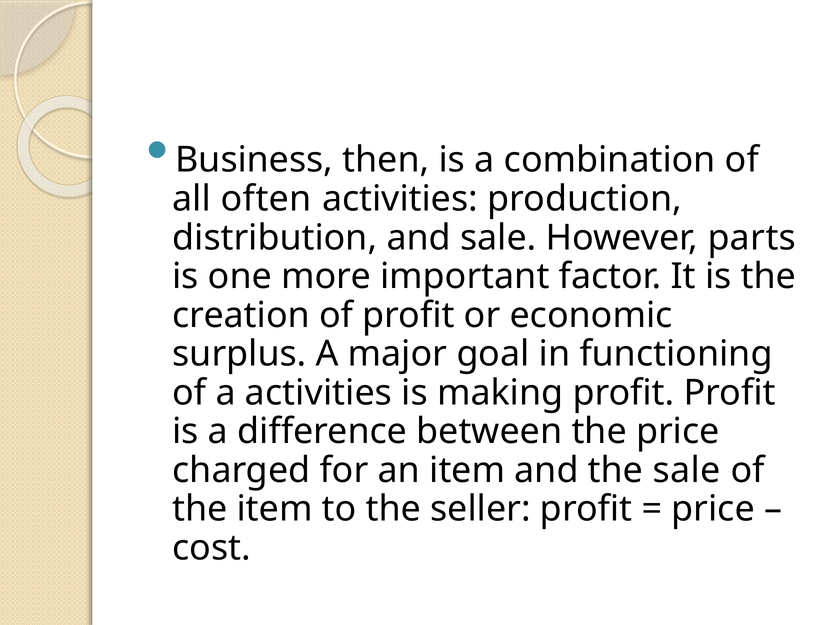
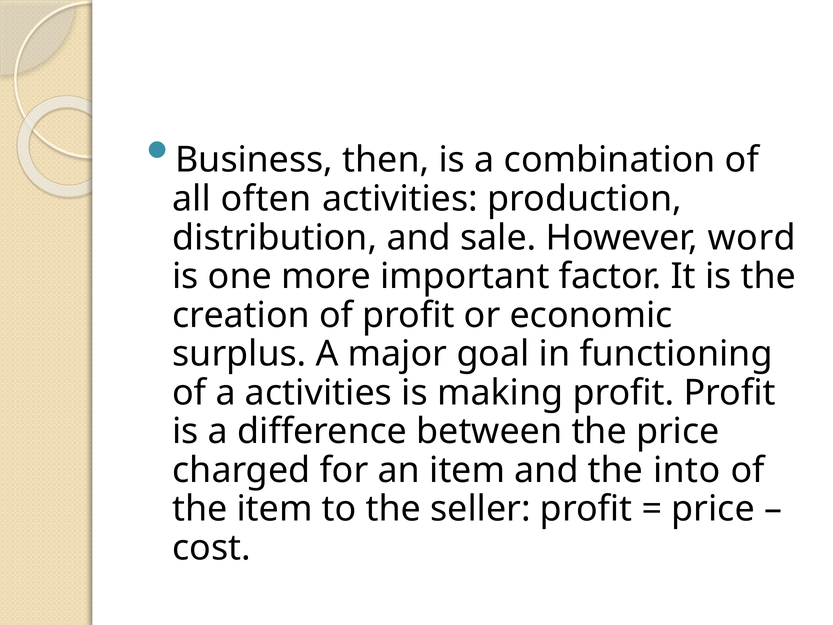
parts: parts -> word
the sale: sale -> into
